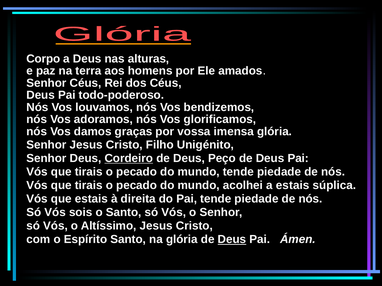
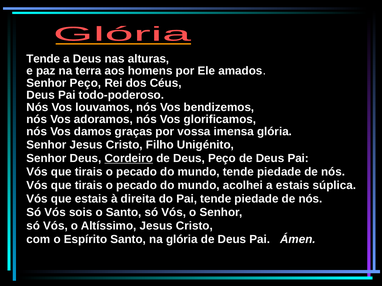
Corpo at (43, 59): Corpo -> Tende
Senhor Céus: Céus -> Peço
Deus at (232, 240) underline: present -> none
